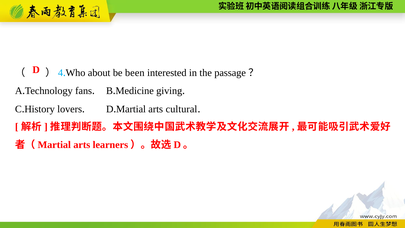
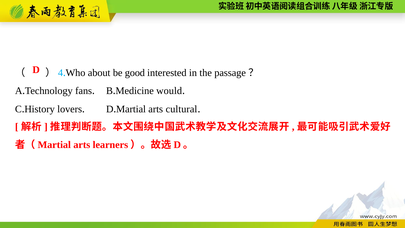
been: been -> good
giving: giving -> would
